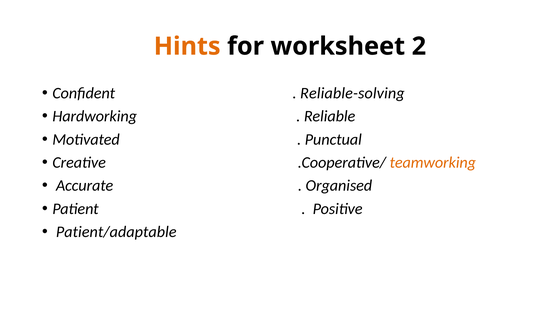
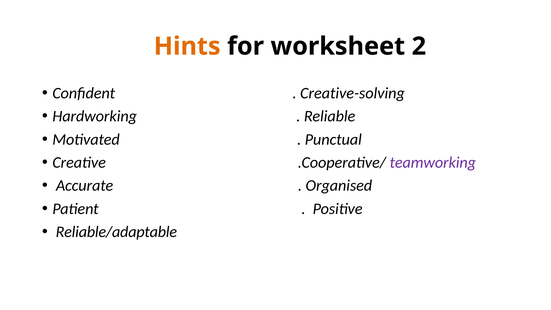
Reliable-solving: Reliable-solving -> Creative-solving
teamworking colour: orange -> purple
Patient/adaptable: Patient/adaptable -> Reliable/adaptable
